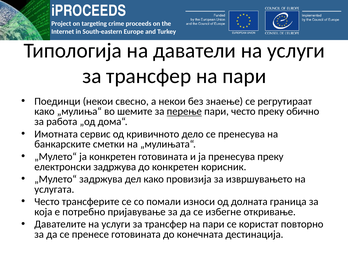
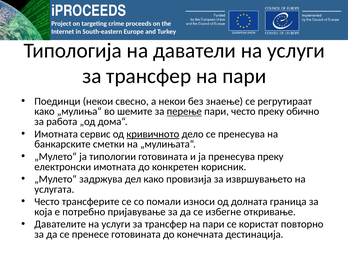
кривичното underline: none -> present
ја конкретен: конкретен -> типологии
електронски задржува: задржува -> имотната
